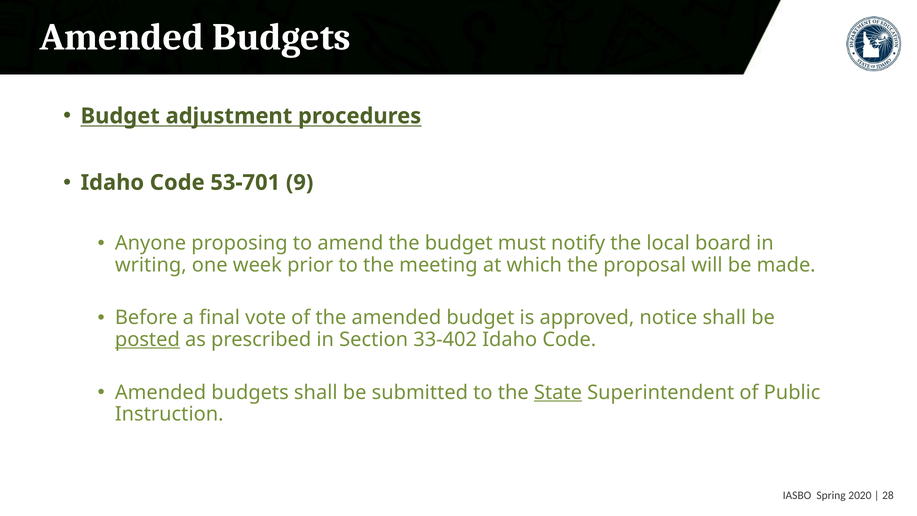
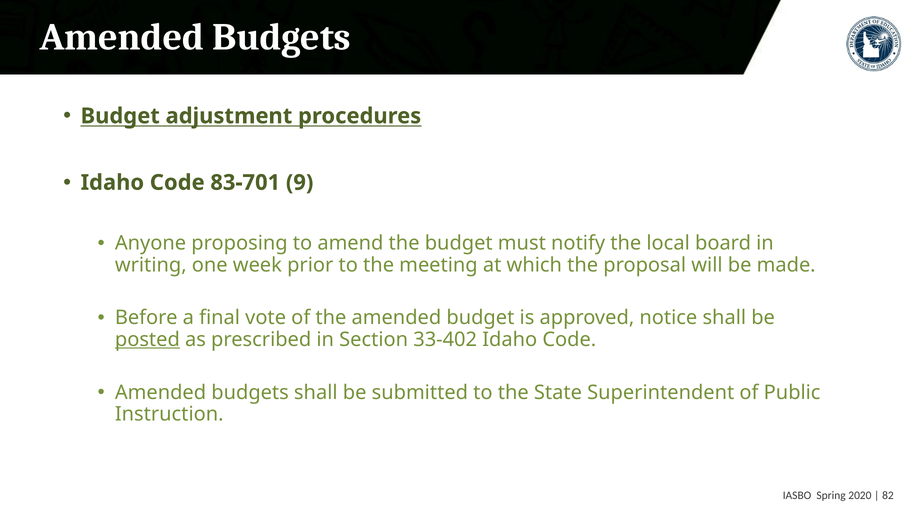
53-701: 53-701 -> 83-701
State underline: present -> none
28: 28 -> 82
